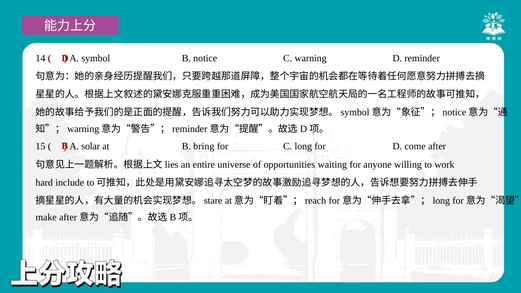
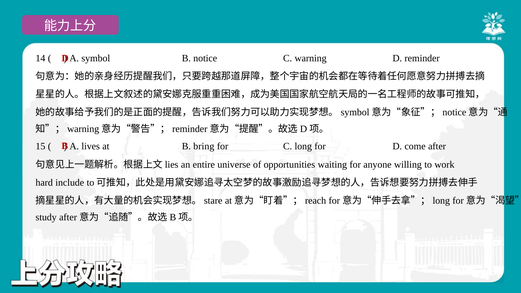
solar: solar -> lives
make: make -> study
